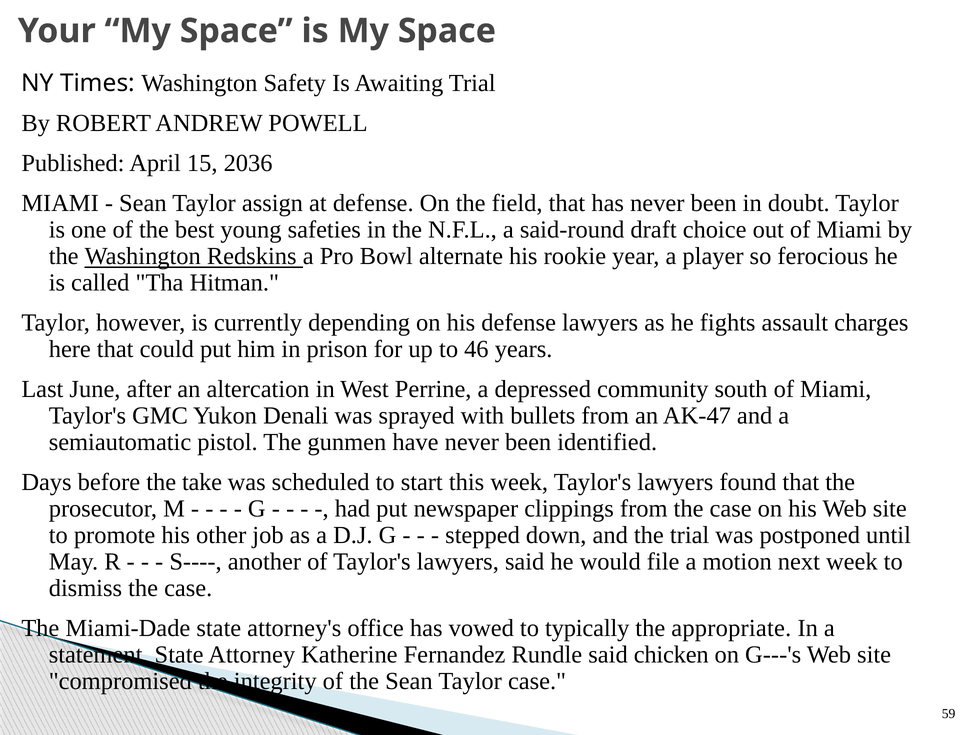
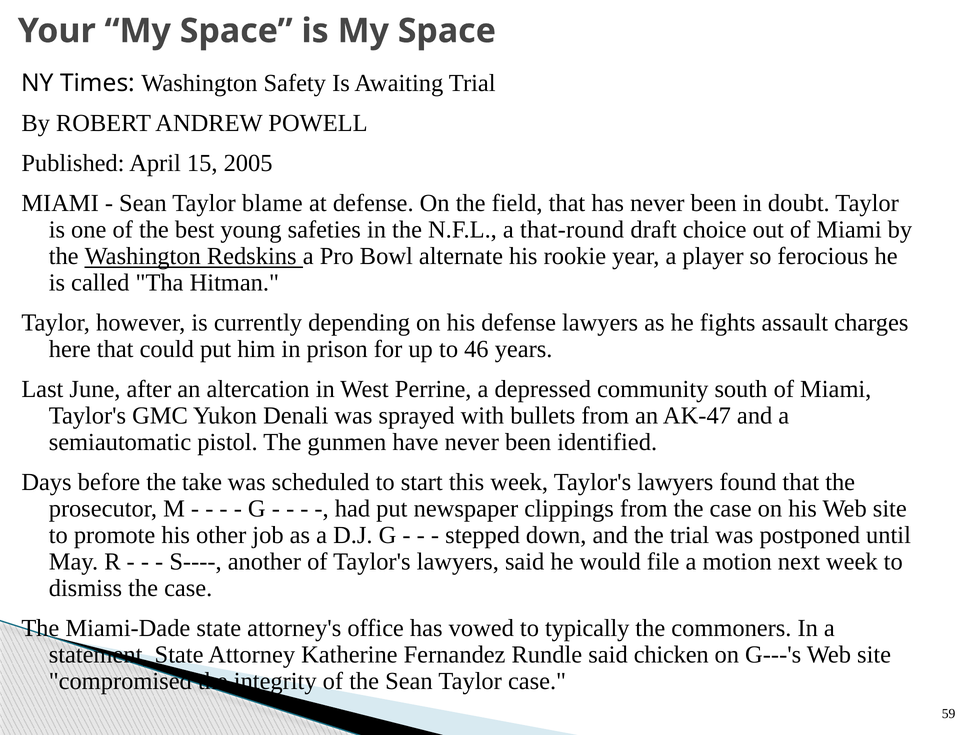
2036: 2036 -> 2005
assign: assign -> blame
said-round: said-round -> that-round
appropriate: appropriate -> commoners
